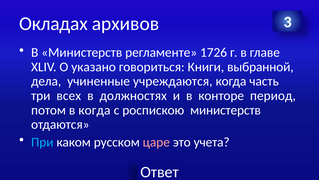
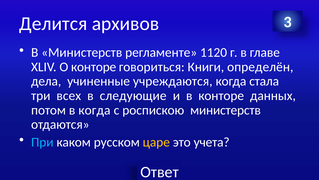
Окладах: Окладах -> Делится
1726: 1726 -> 1120
О указано: указано -> конторе
выбранной: выбранной -> определён
часть: часть -> стала
должностях: должностях -> следующие
период: период -> данных
царе colour: pink -> yellow
